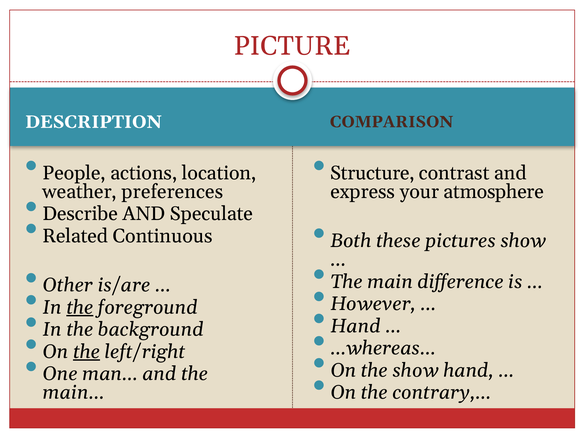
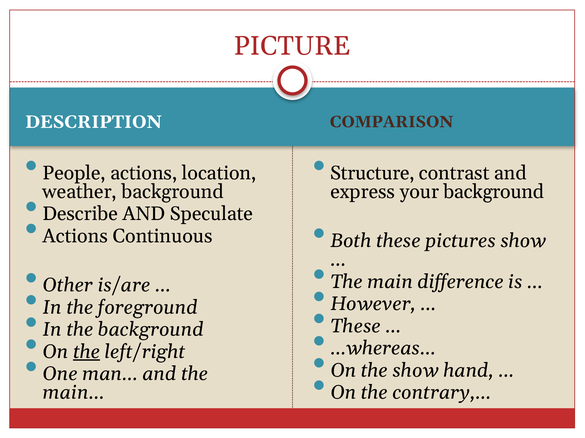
weather preferences: preferences -> background
your atmosphere: atmosphere -> background
Related at (75, 236): Related -> Actions
the at (80, 308) underline: present -> none
Hand at (356, 327): Hand -> These
